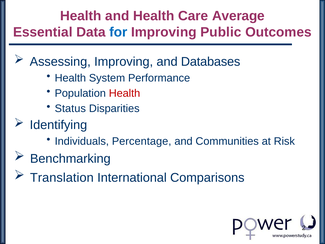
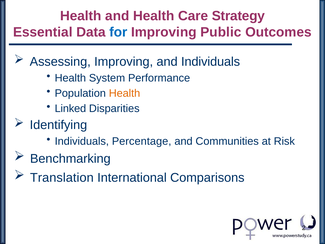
Average: Average -> Strategy
and Databases: Databases -> Individuals
Health at (125, 93) colour: red -> orange
Status: Status -> Linked
